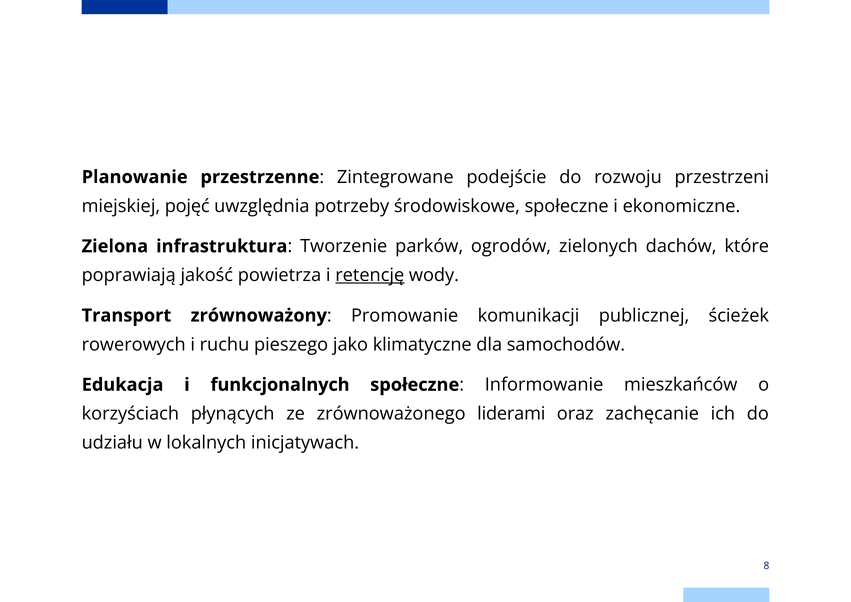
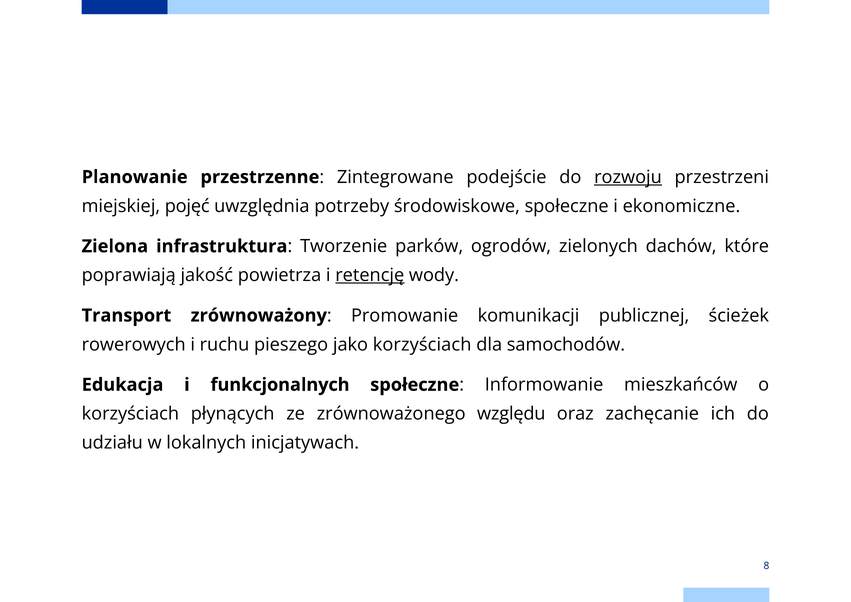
rozwoju underline: none -> present
jako klimatyczne: klimatyczne -> korzyściach
liderami: liderami -> względu
